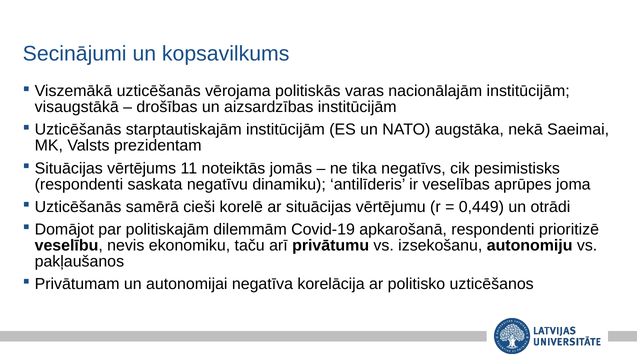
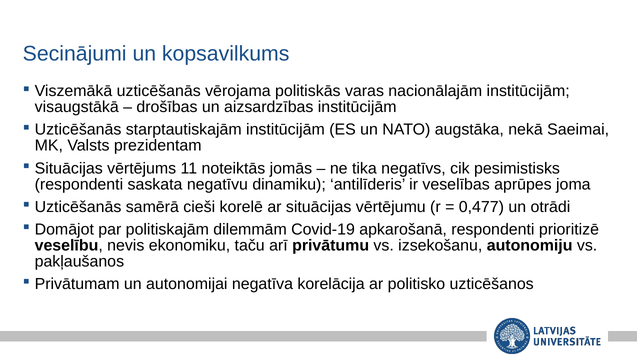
0,449: 0,449 -> 0,477
